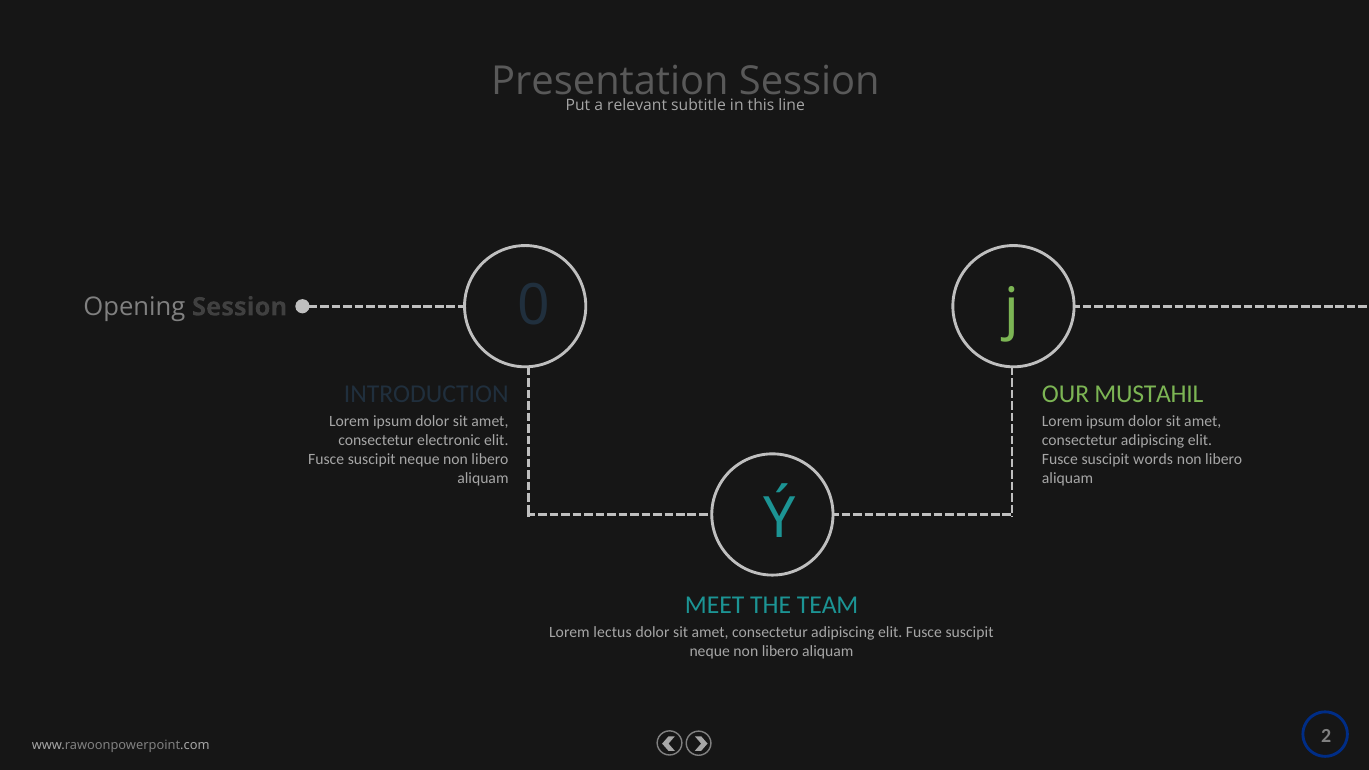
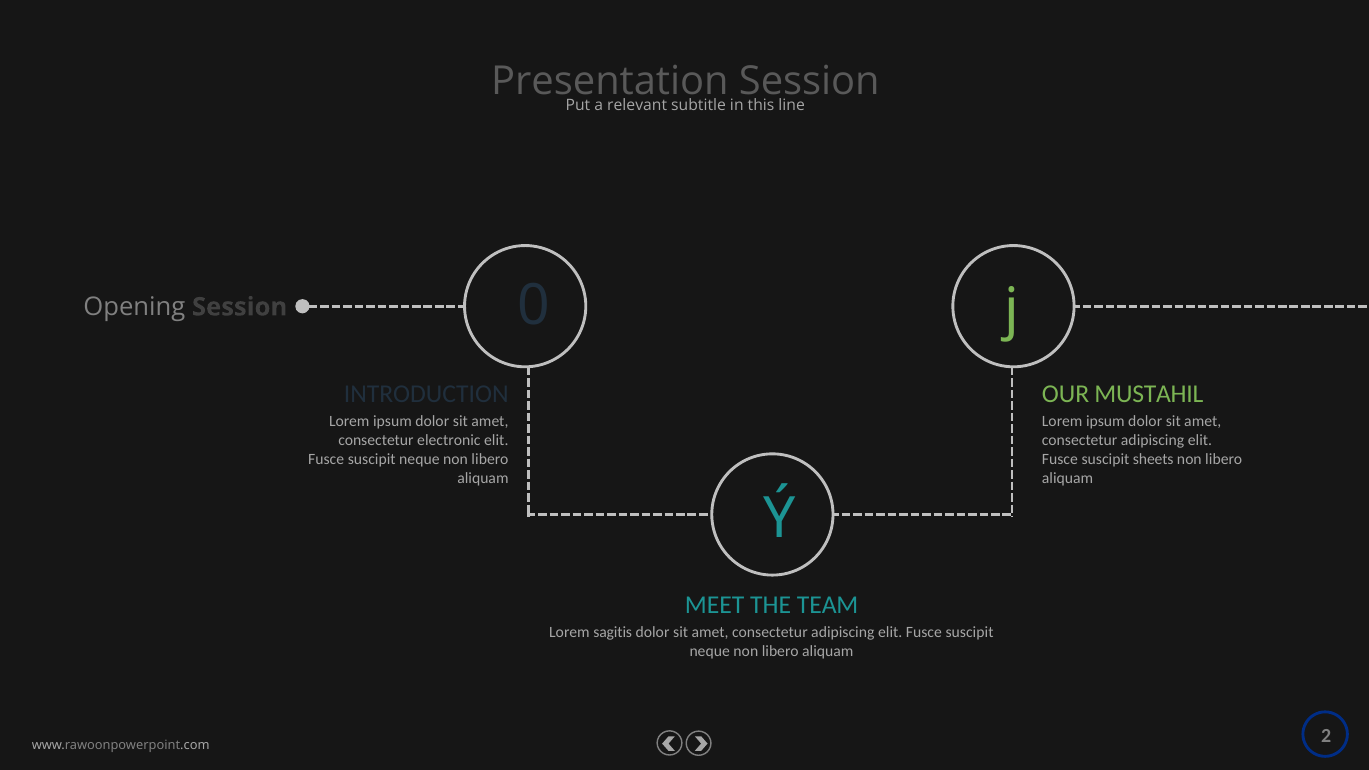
words: words -> sheets
lectus: lectus -> sagitis
